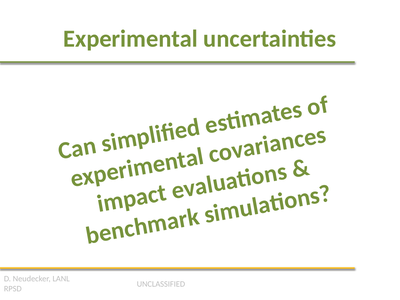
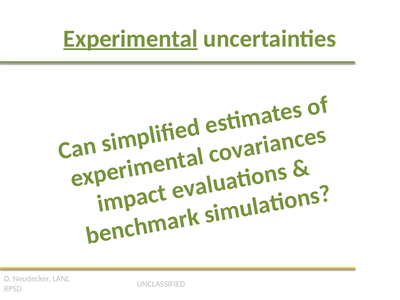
Experimental underline: none -> present
